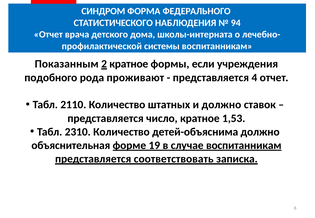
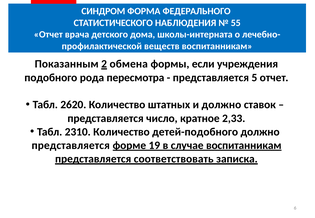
94: 94 -> 55
системы: системы -> веществ
2 кратное: кратное -> обмена
проживают: проживают -> пересмотра
4: 4 -> 5
2110: 2110 -> 2620
1,53: 1,53 -> 2,33
детей-объяснима: детей-объяснима -> детей-подобного
объяснительная at (71, 145): объяснительная -> представляется
